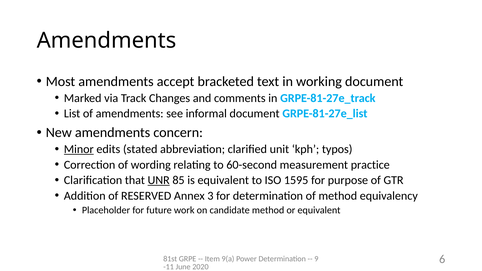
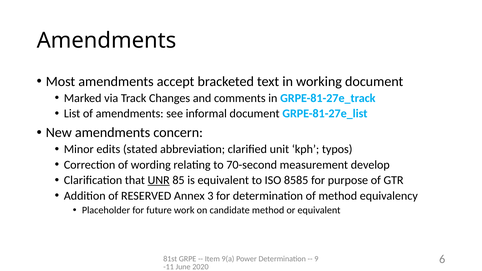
Minor underline: present -> none
60-second: 60-second -> 70-second
practice: practice -> develop
1595: 1595 -> 8585
